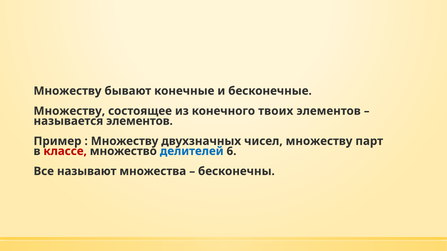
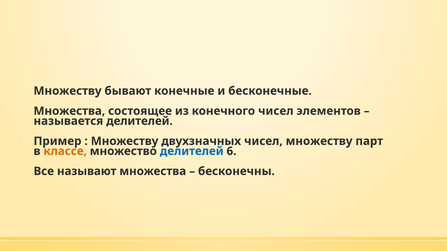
Множеству at (69, 111): Множеству -> Множества
конечного твоих: твоих -> чисел
называется элементов: элементов -> делителей
классе colour: red -> orange
